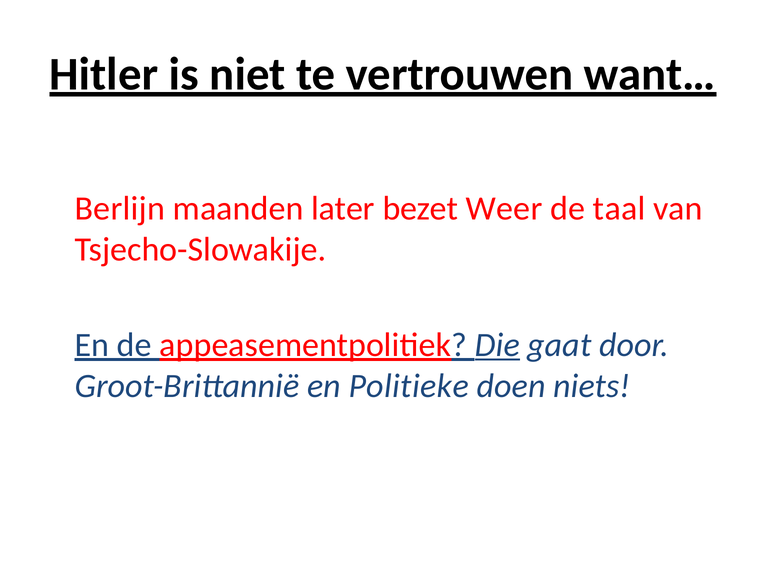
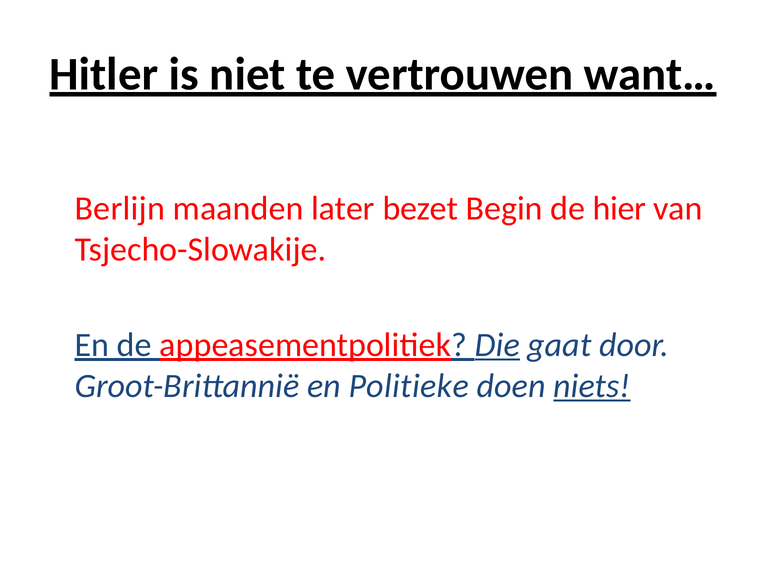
Weer: Weer -> Begin
taal: taal -> hier
niets underline: none -> present
